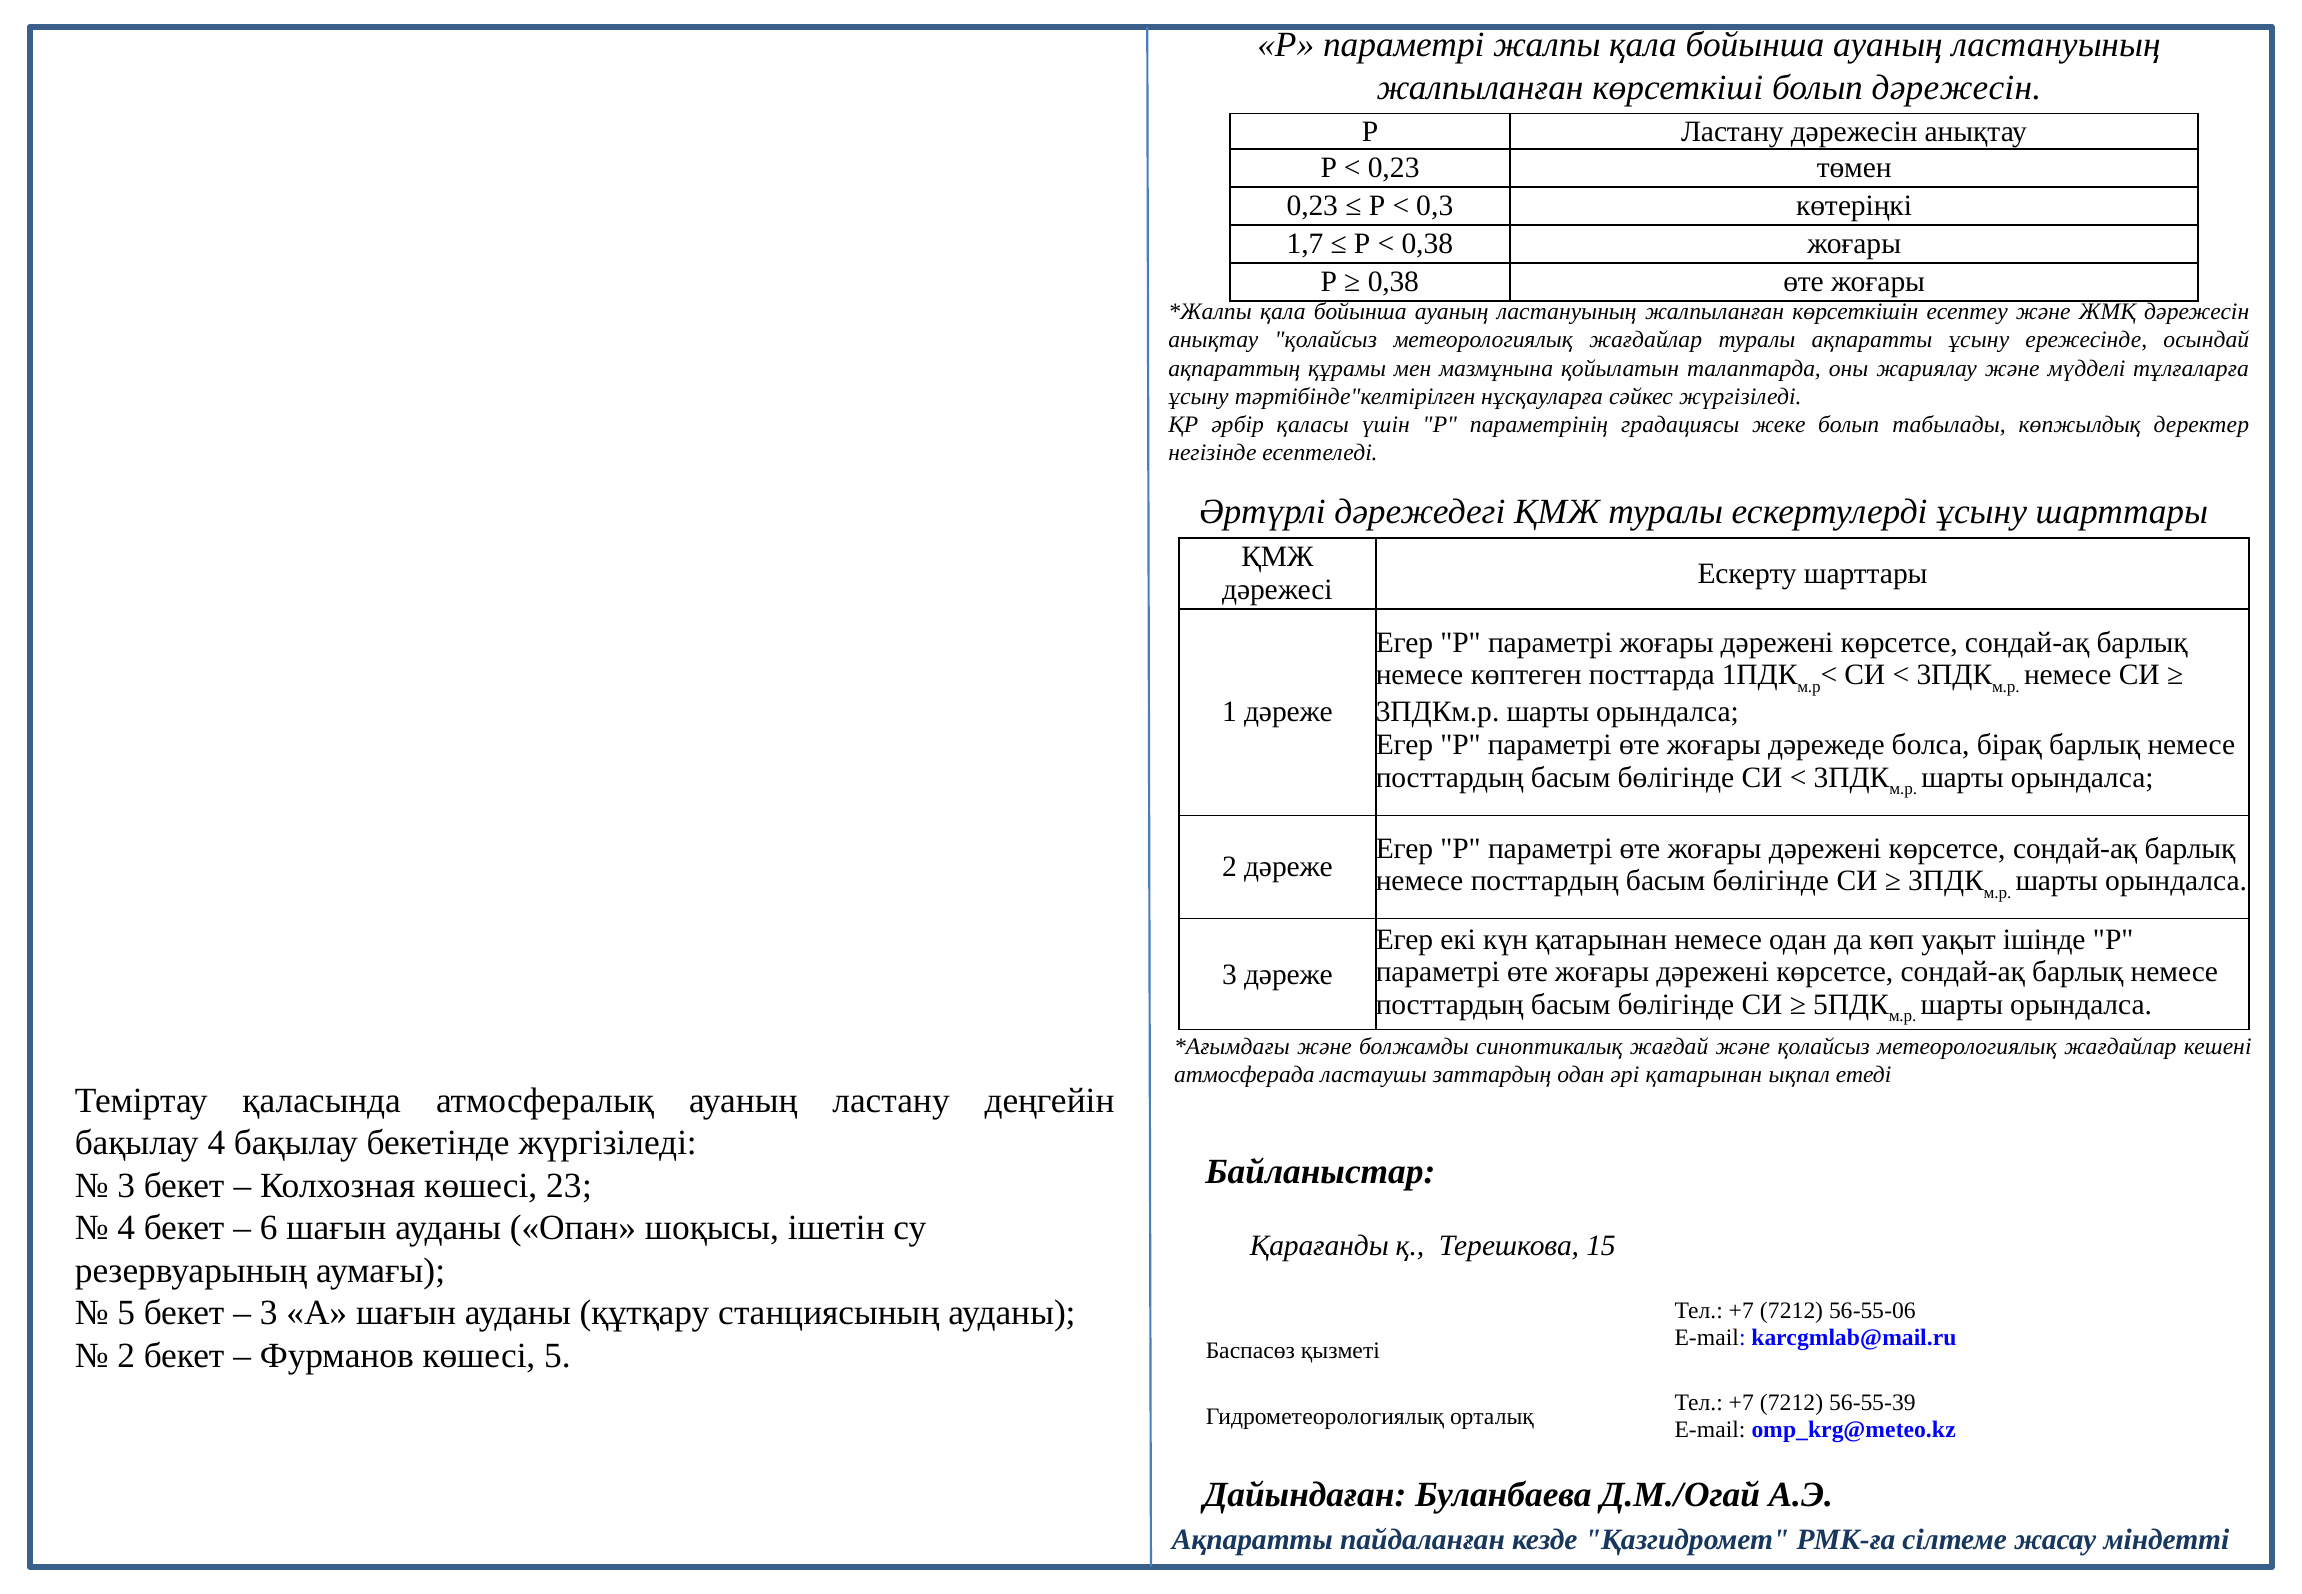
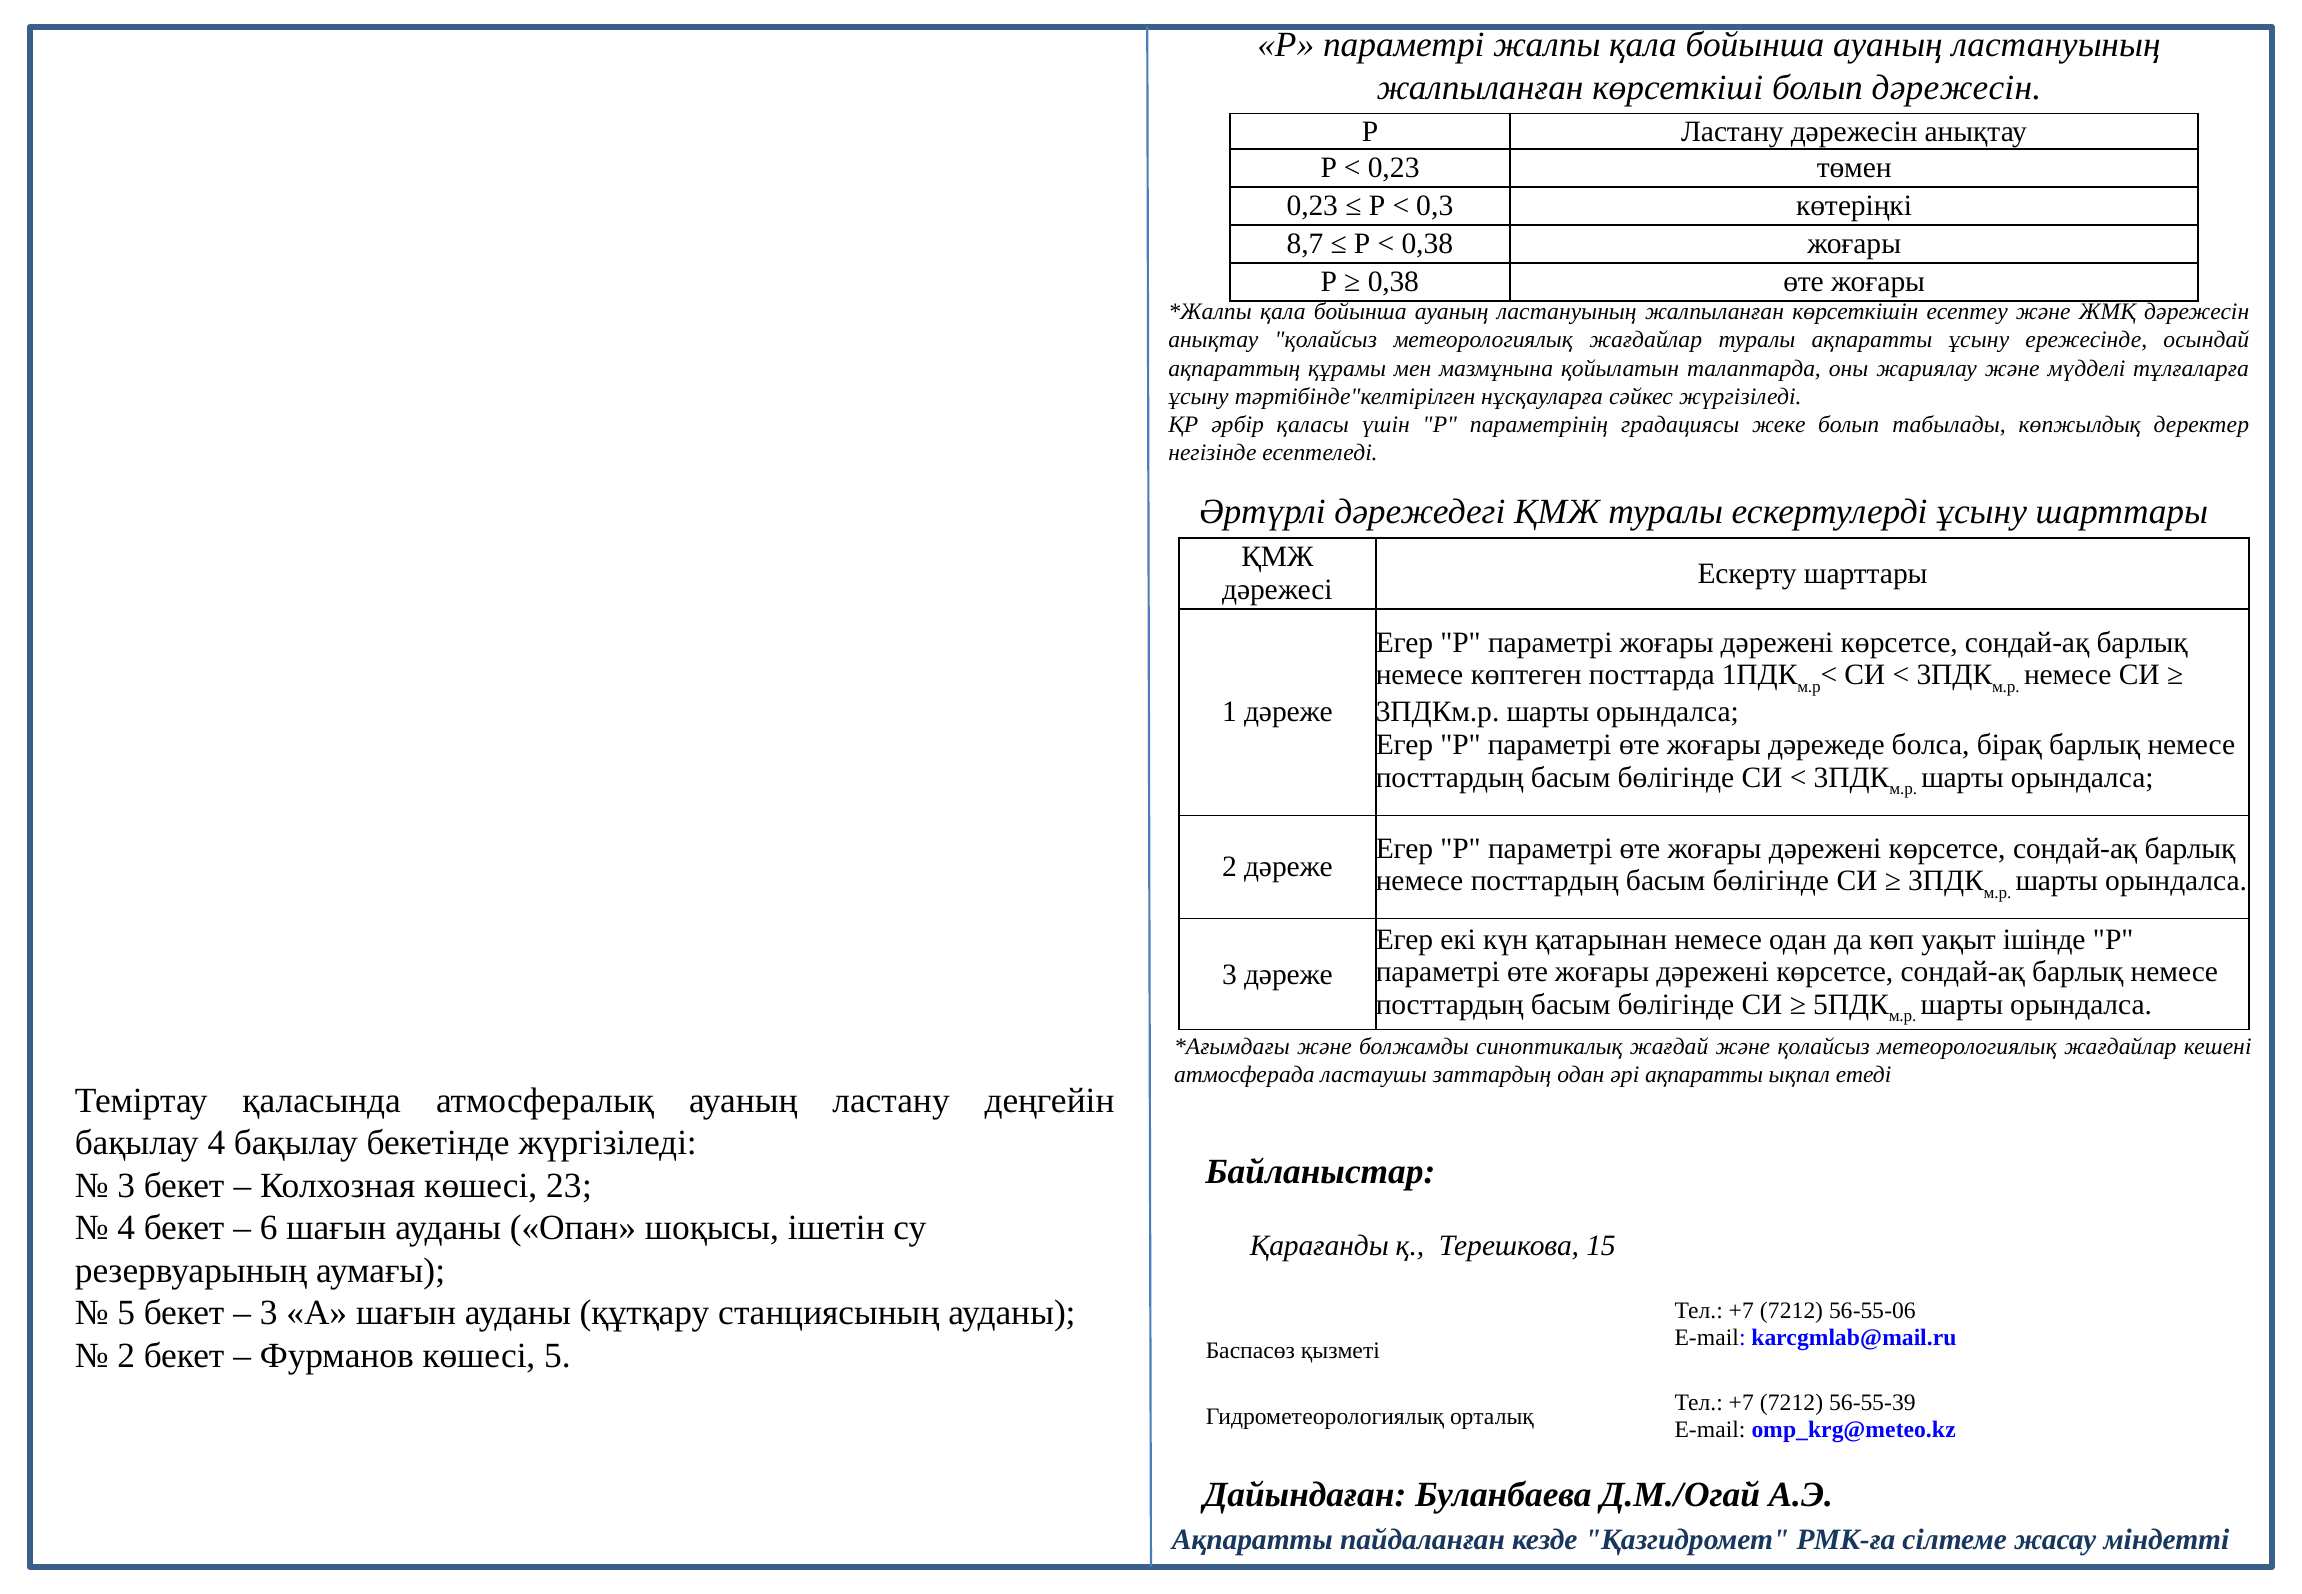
1,7: 1,7 -> 8,7
әрі қатарынан: қатарынан -> ақпаратты
